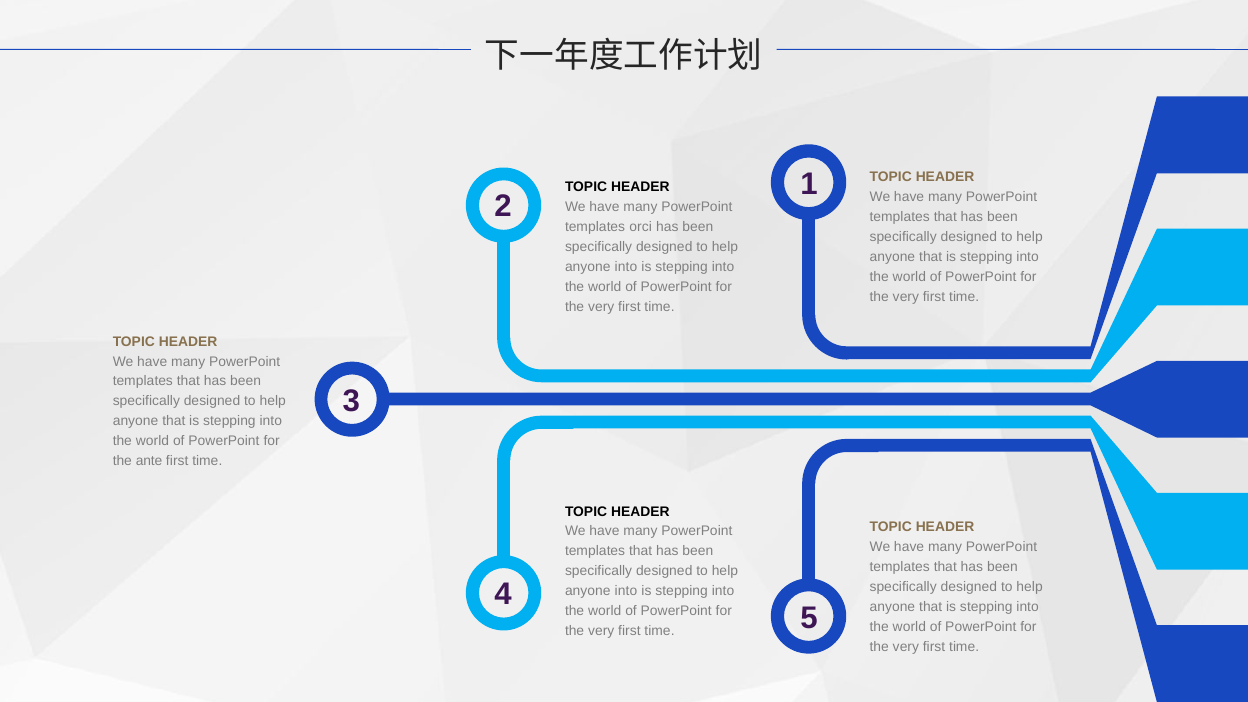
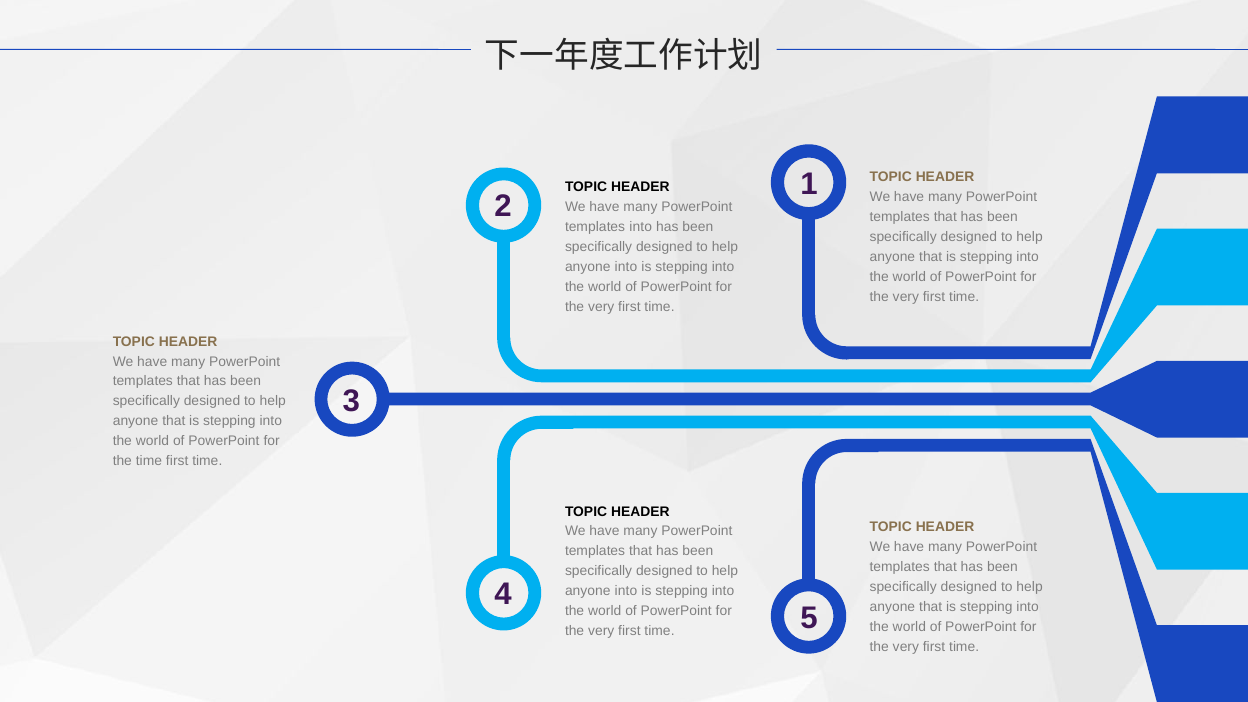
templates orci: orci -> into
the ante: ante -> time
